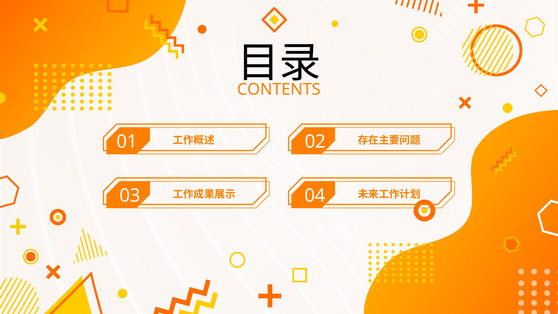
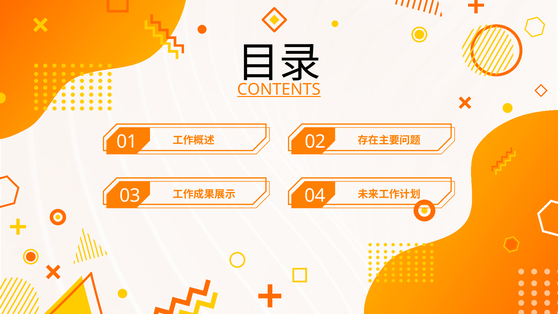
CONTENTS underline: none -> present
